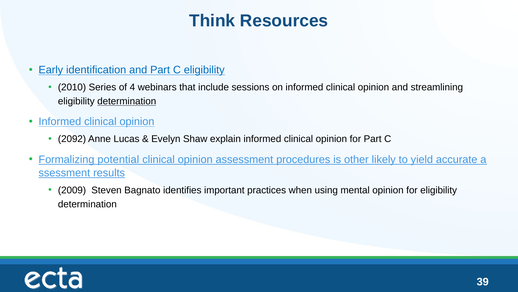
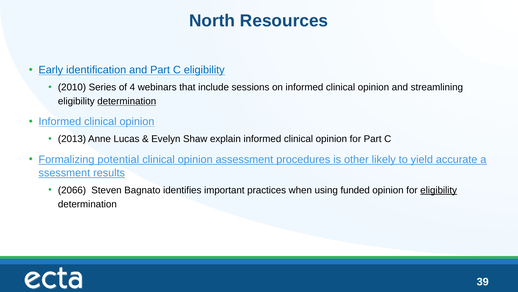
Think: Think -> North
2092: 2092 -> 2013
2009: 2009 -> 2066
mental: mental -> funded
eligibility at (439, 190) underline: none -> present
